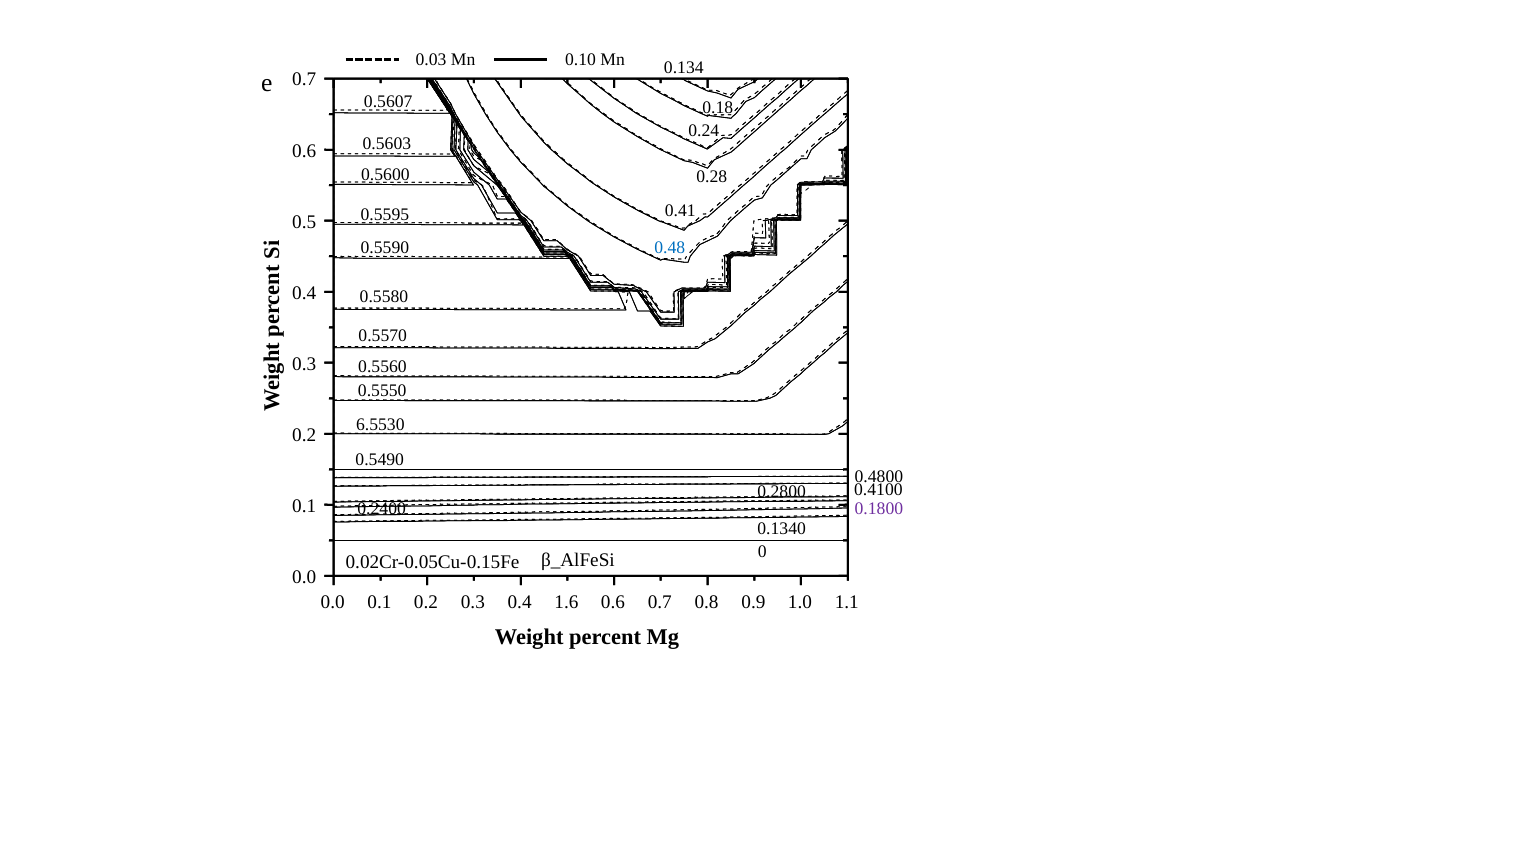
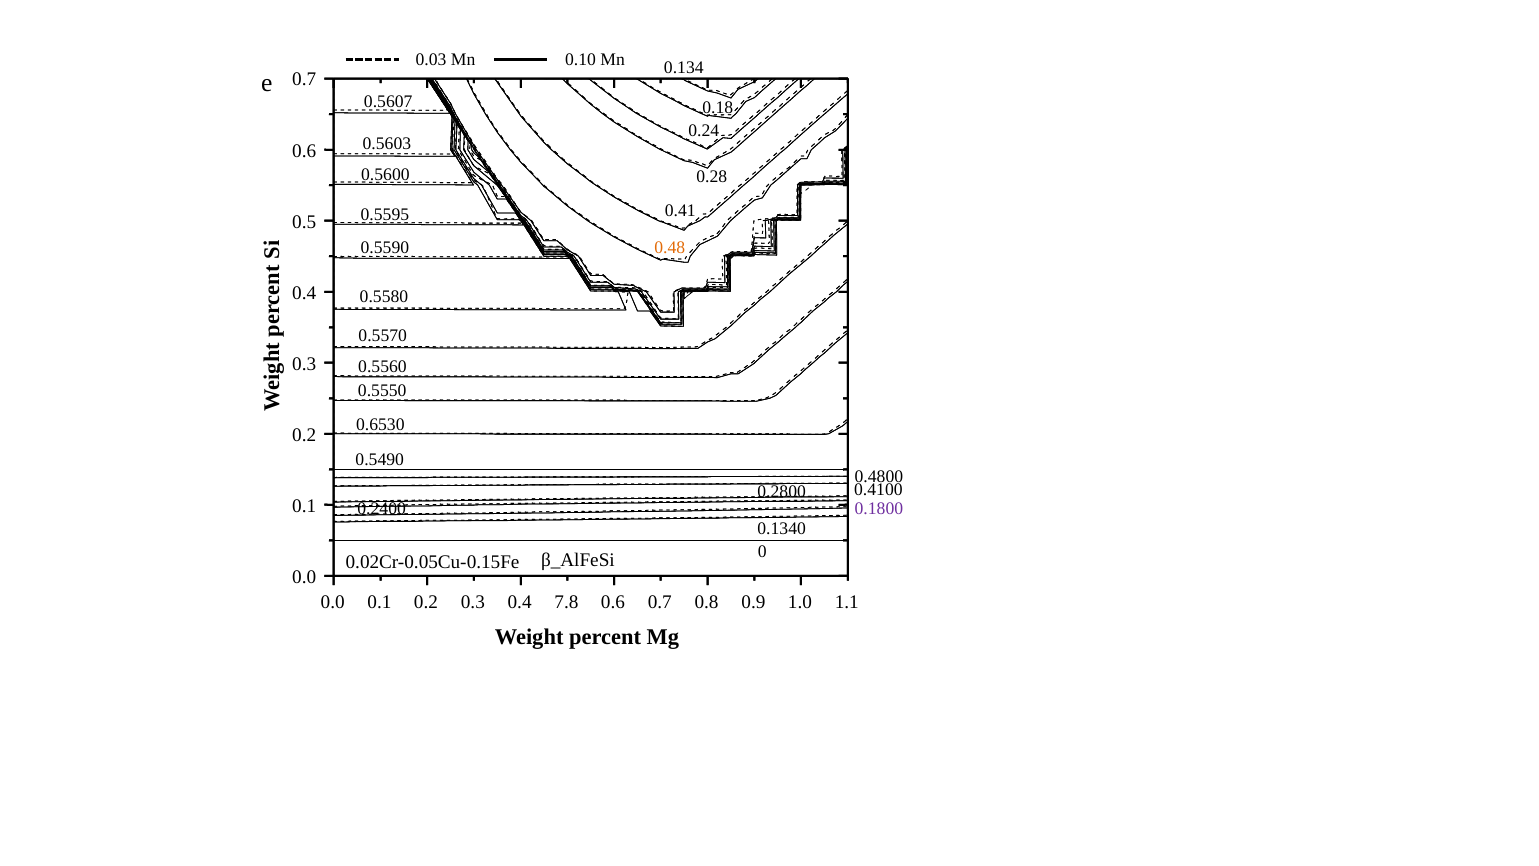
0.48 colour: blue -> orange
6.5530: 6.5530 -> 0.6530
1.6: 1.6 -> 7.8
